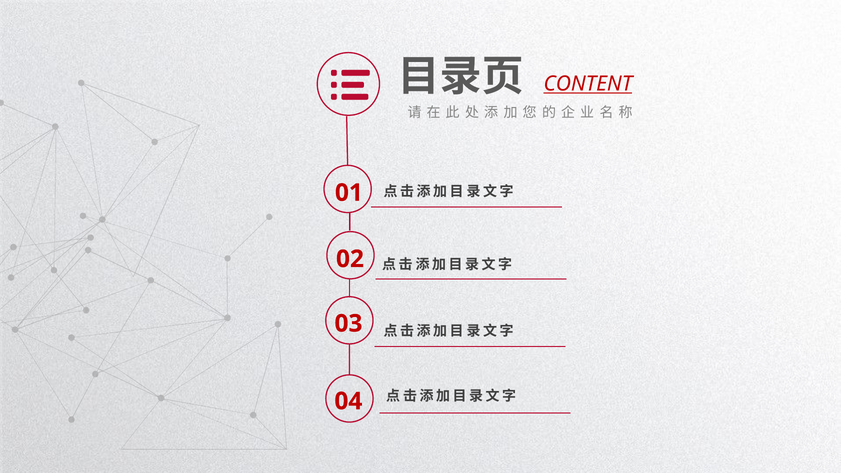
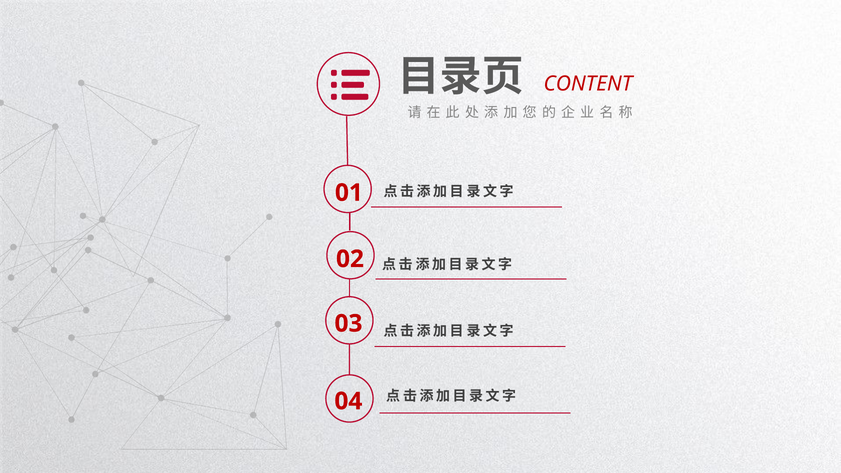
CONTENT underline: present -> none
